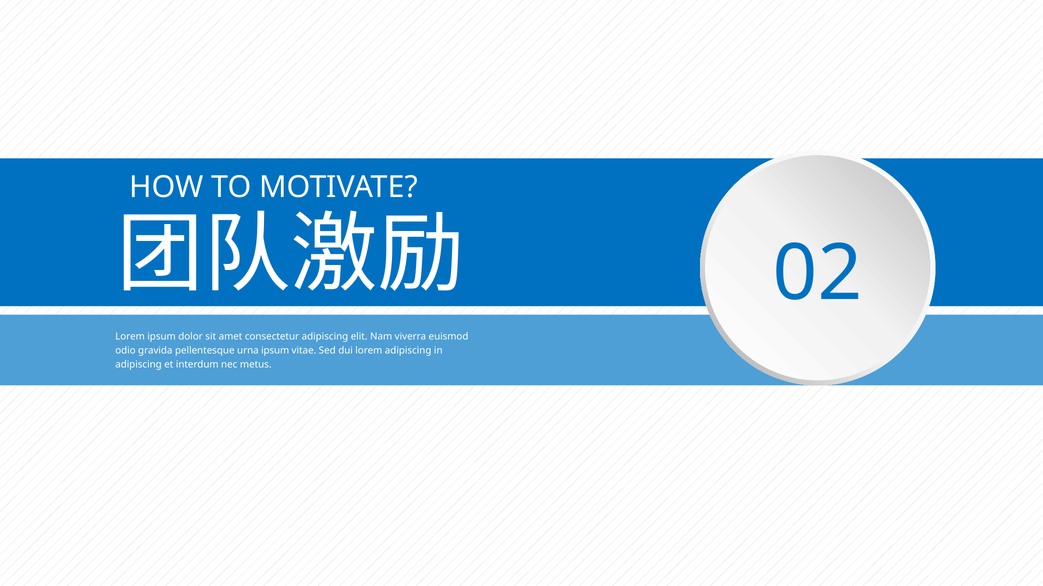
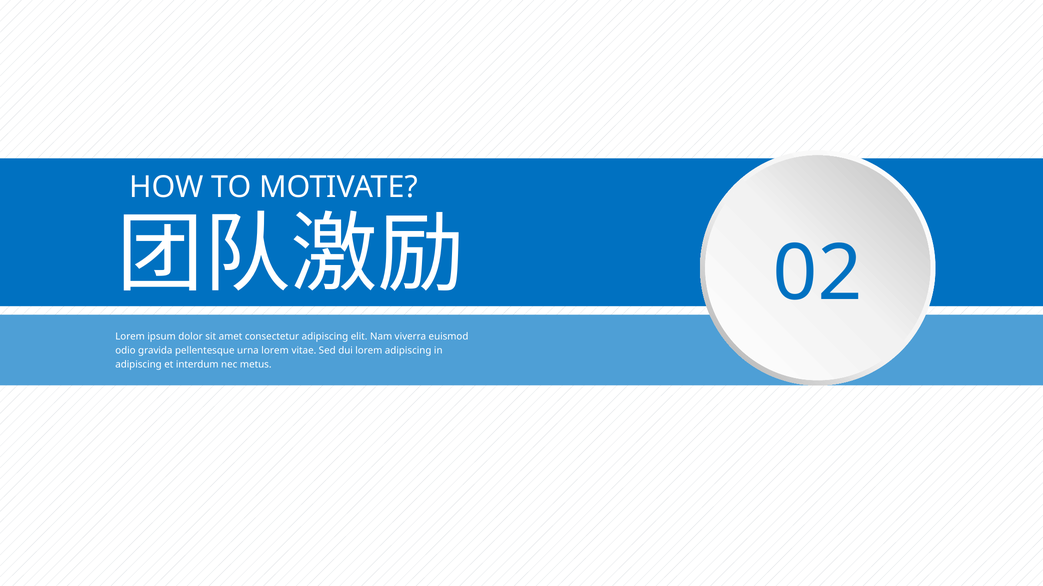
urna ipsum: ipsum -> lorem
